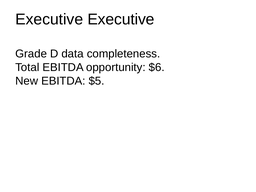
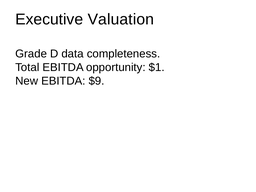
Executive Executive: Executive -> Valuation
$6: $6 -> $1
$5: $5 -> $9
